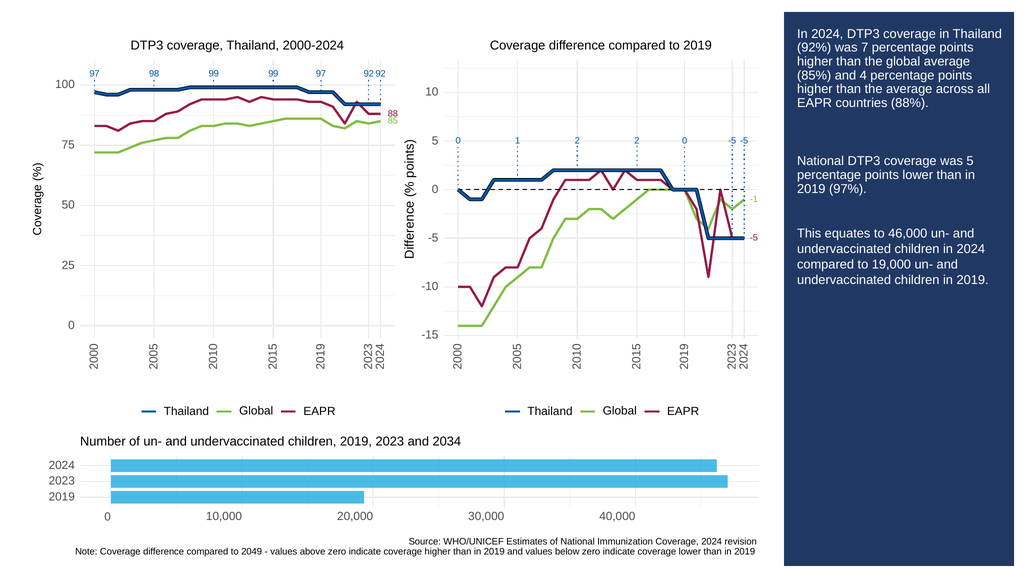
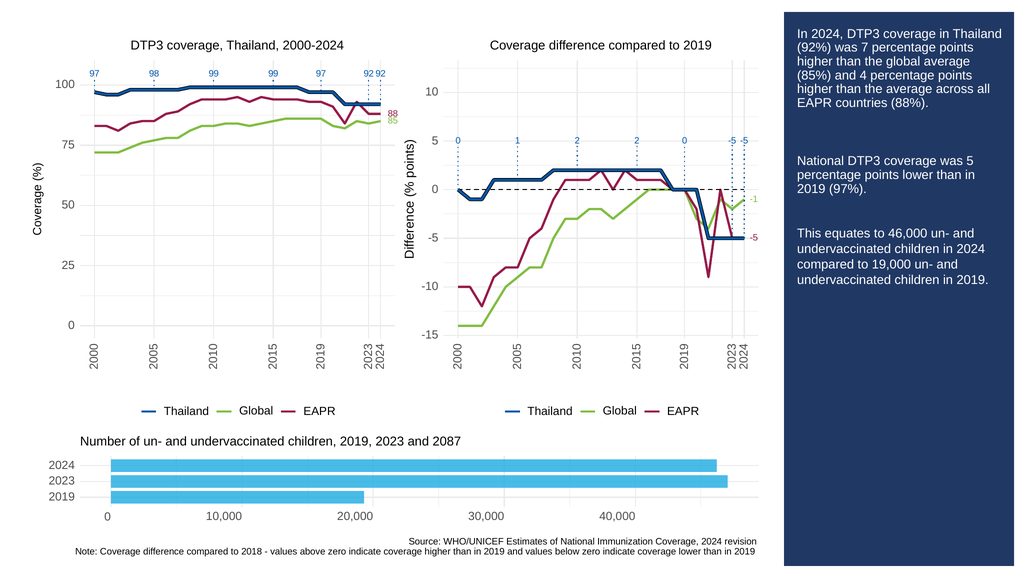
2034: 2034 -> 2087
2049: 2049 -> 2018
